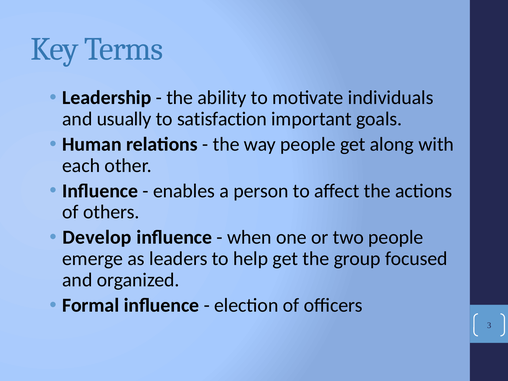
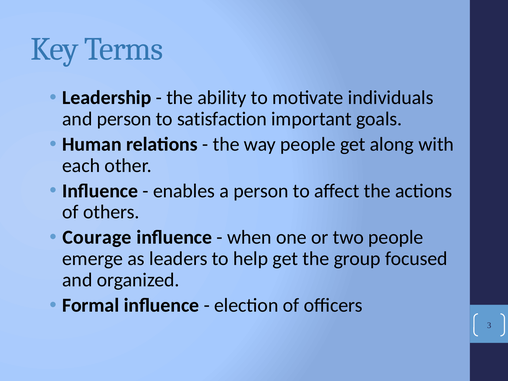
and usually: usually -> person
Develop: Develop -> Courage
